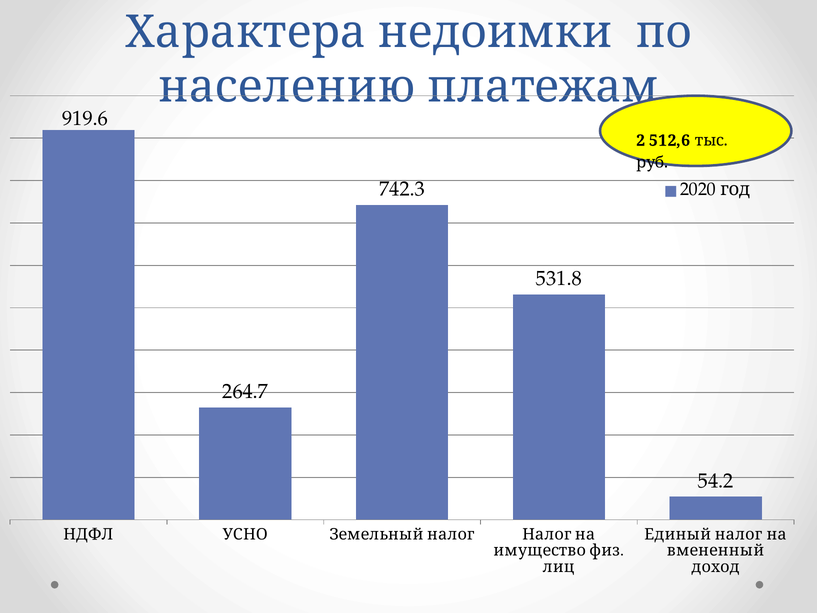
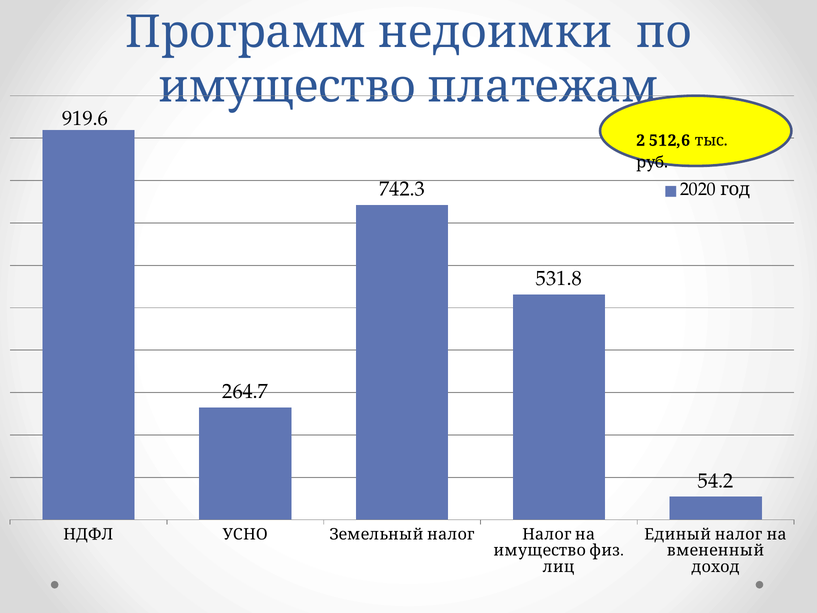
Характера: Характера -> Программ
населению: населению -> имущество
